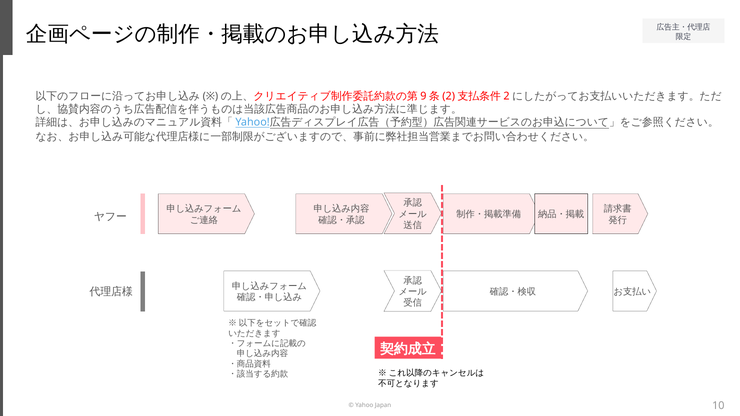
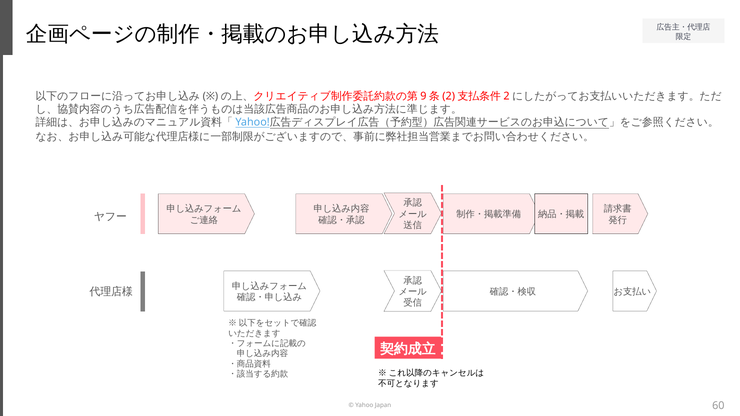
10: 10 -> 60
